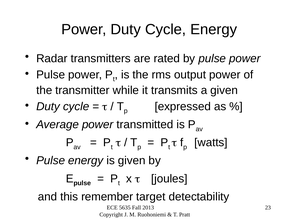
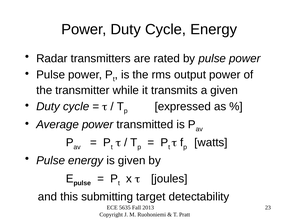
remember: remember -> submitting
